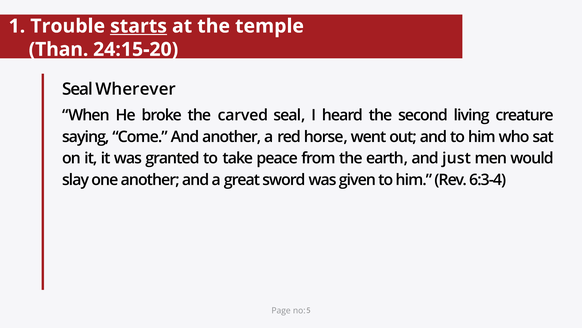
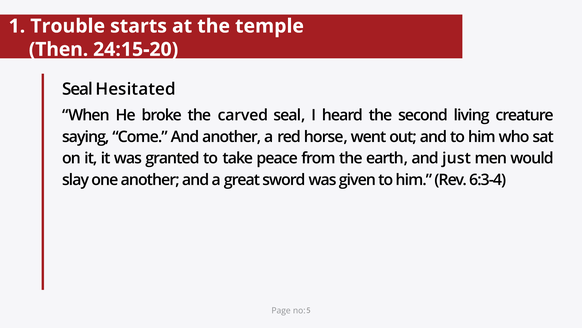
starts underline: present -> none
Than: Than -> Then
Wherever: Wherever -> Hesitated
